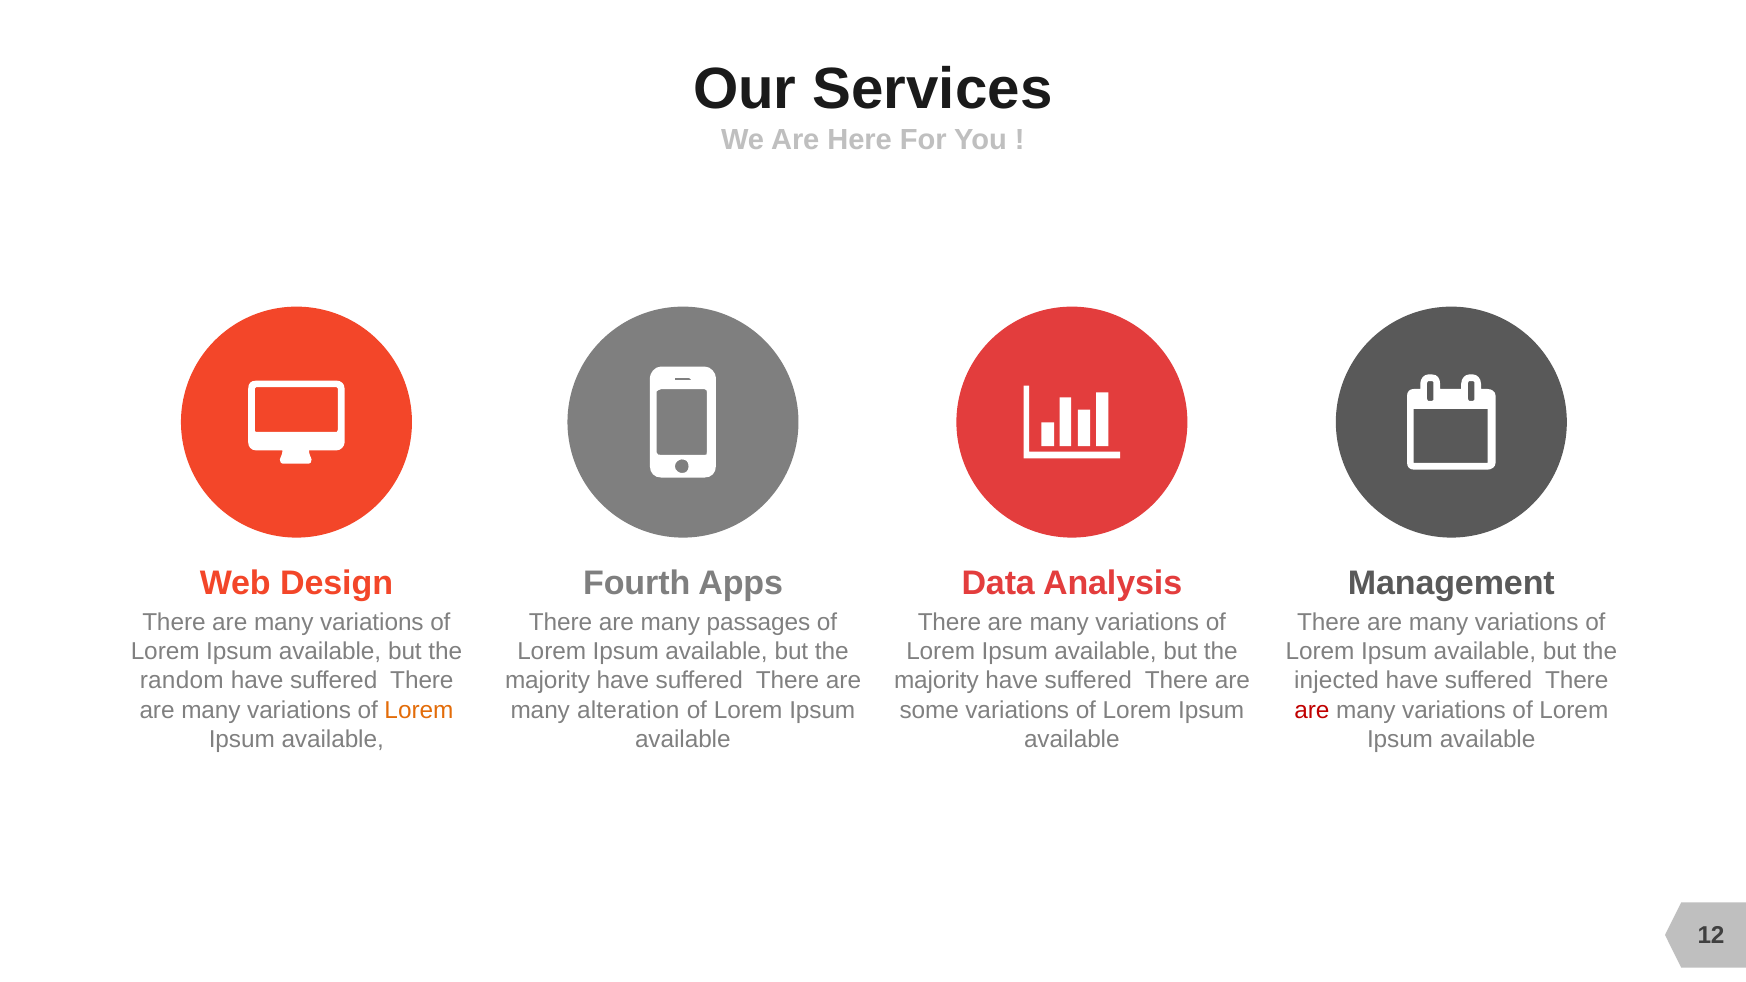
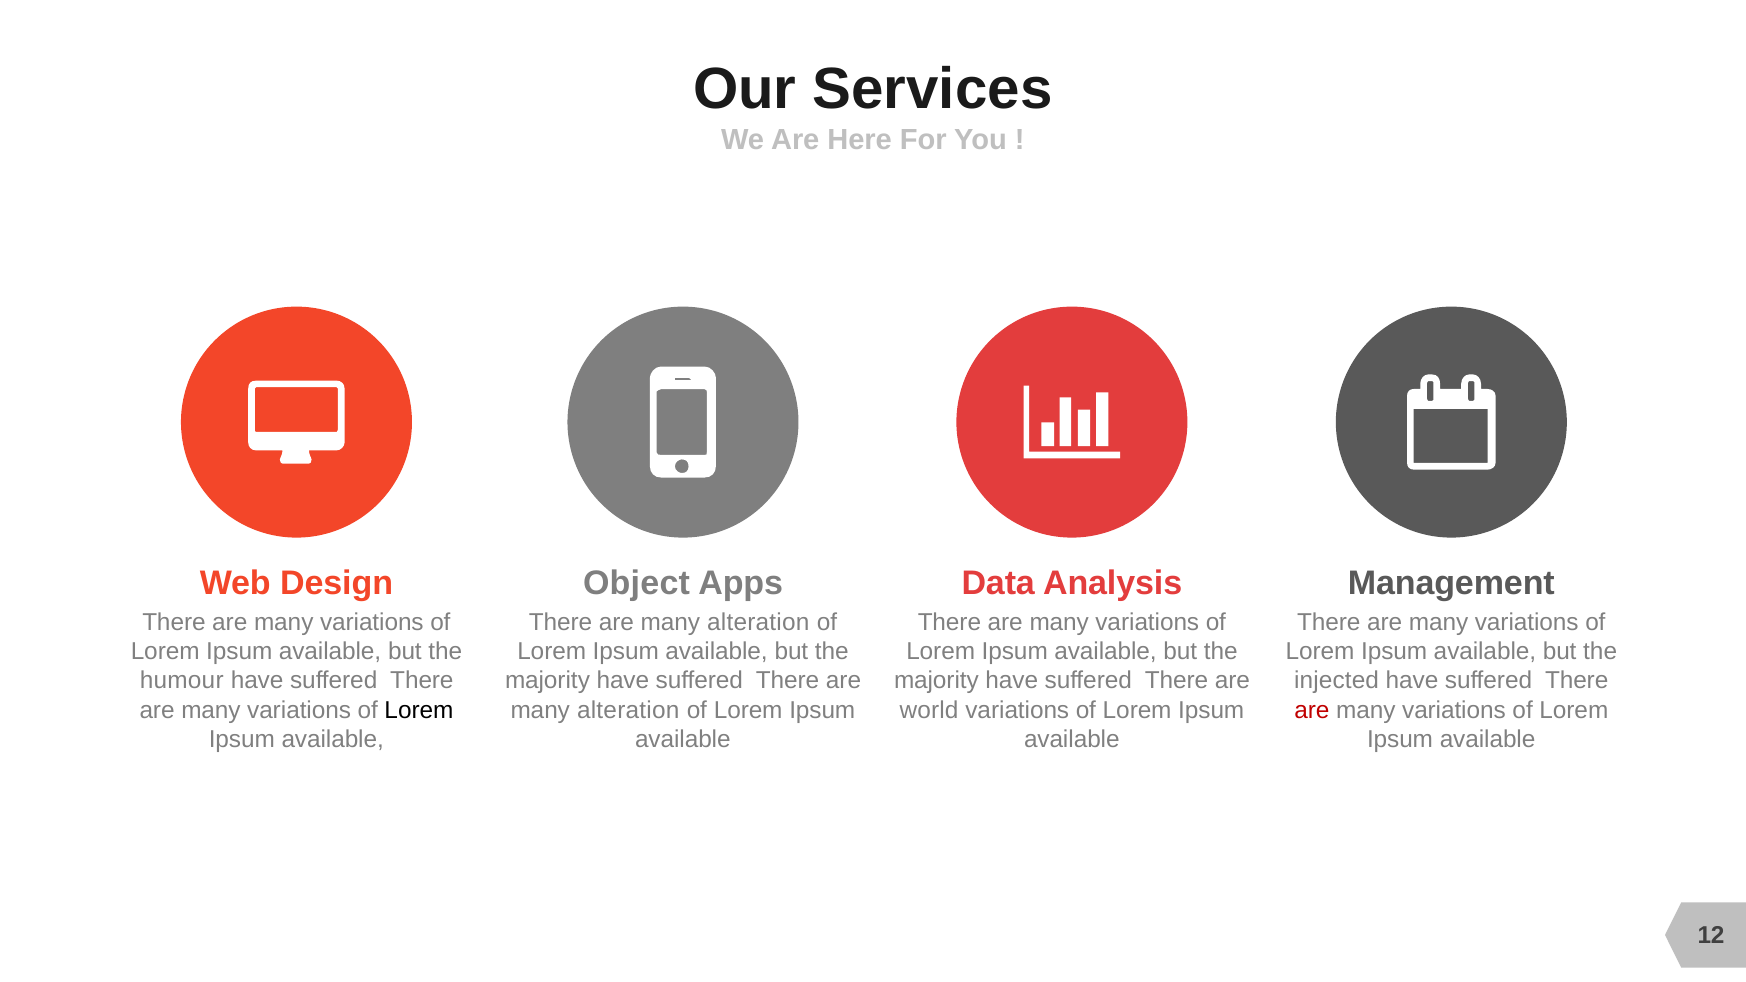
Fourth: Fourth -> Object
passages at (758, 623): passages -> alteration
random: random -> humour
Lorem at (419, 710) colour: orange -> black
some: some -> world
